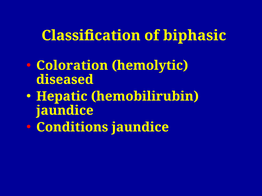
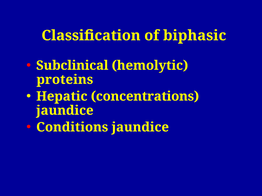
Coloration: Coloration -> Subclinical
diseased: diseased -> proteins
hemobilirubin: hemobilirubin -> concentrations
